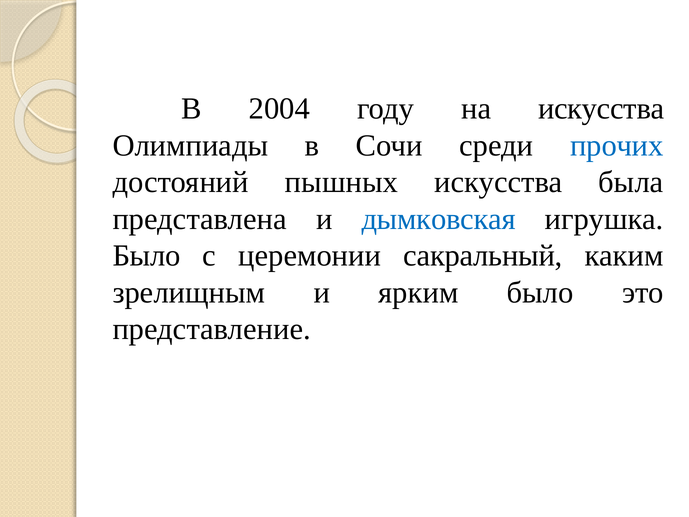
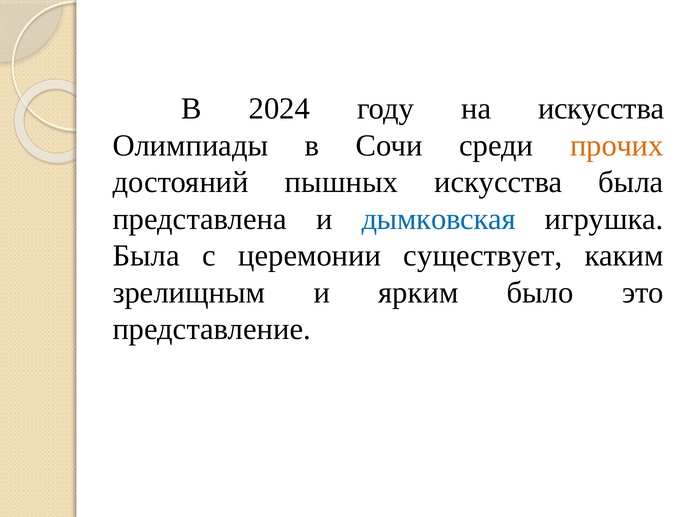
2004: 2004 -> 2024
прочих colour: blue -> orange
Было at (146, 256): Было -> Была
сакральный: сакральный -> существует
